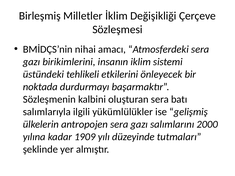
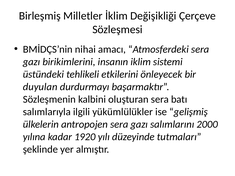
noktada: noktada -> duyulan
1909: 1909 -> 1920
